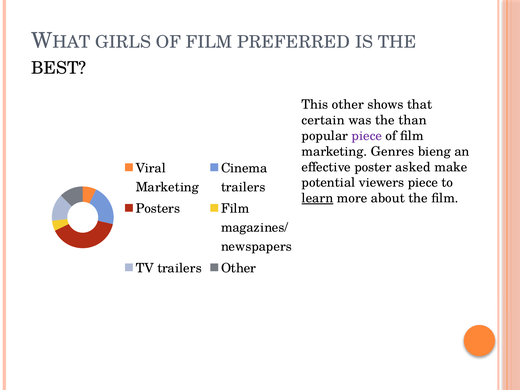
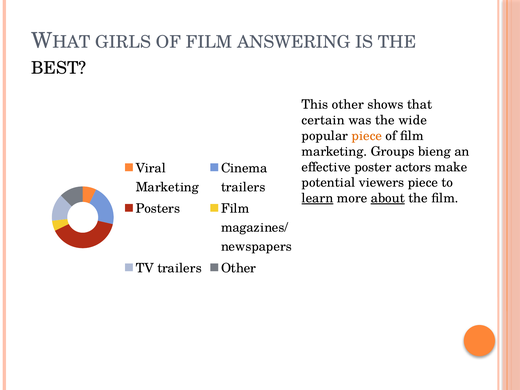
PREFERRED: PREFERRED -> ANSWERING
than: than -> wide
piece at (367, 136) colour: purple -> orange
Genres: Genres -> Groups
asked: asked -> actors
about underline: none -> present
